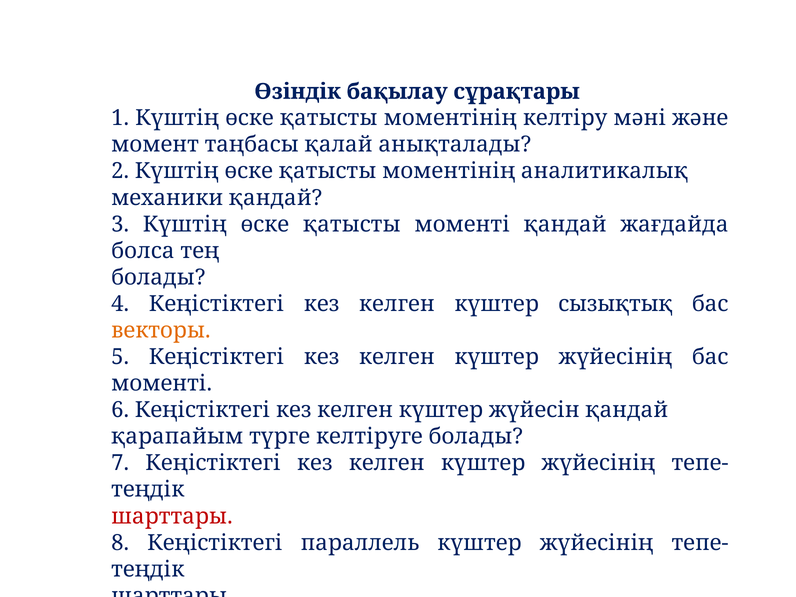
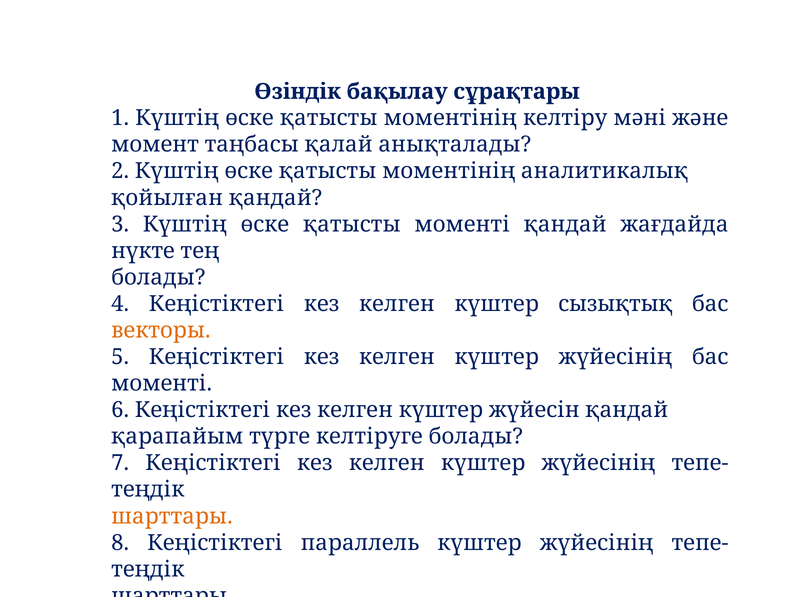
механики: механики -> қойылған
болса: болса -> нүкте
шарттары at (172, 516) colour: red -> orange
